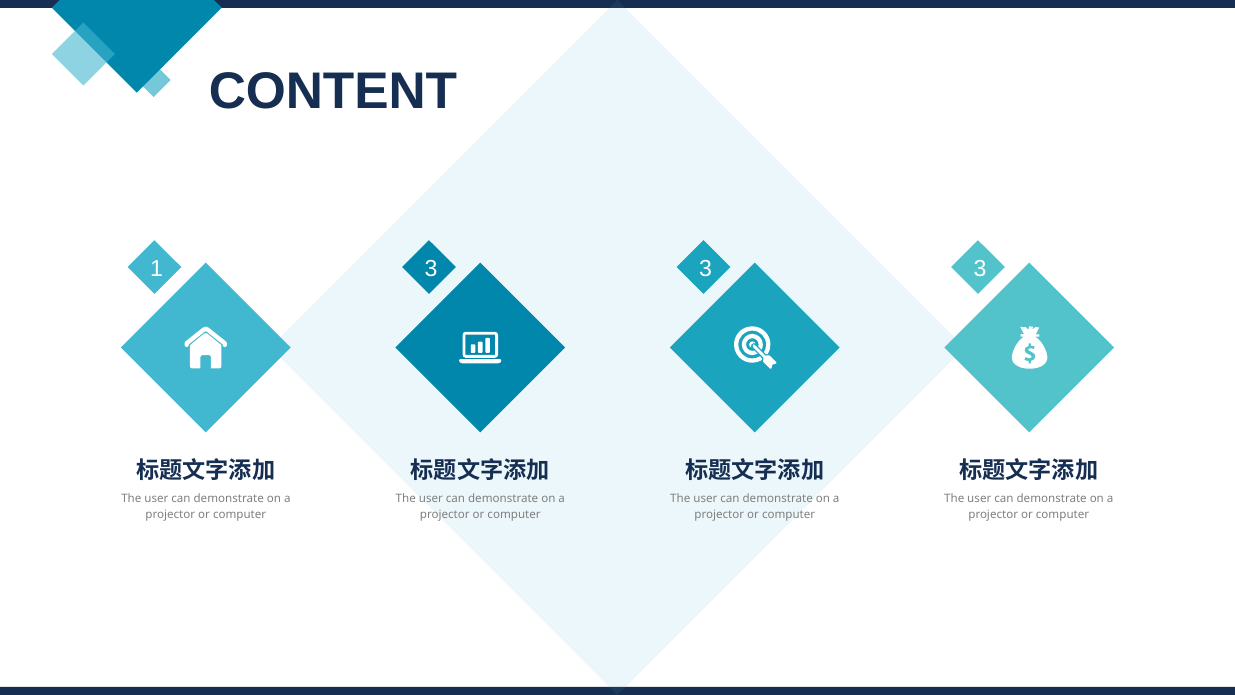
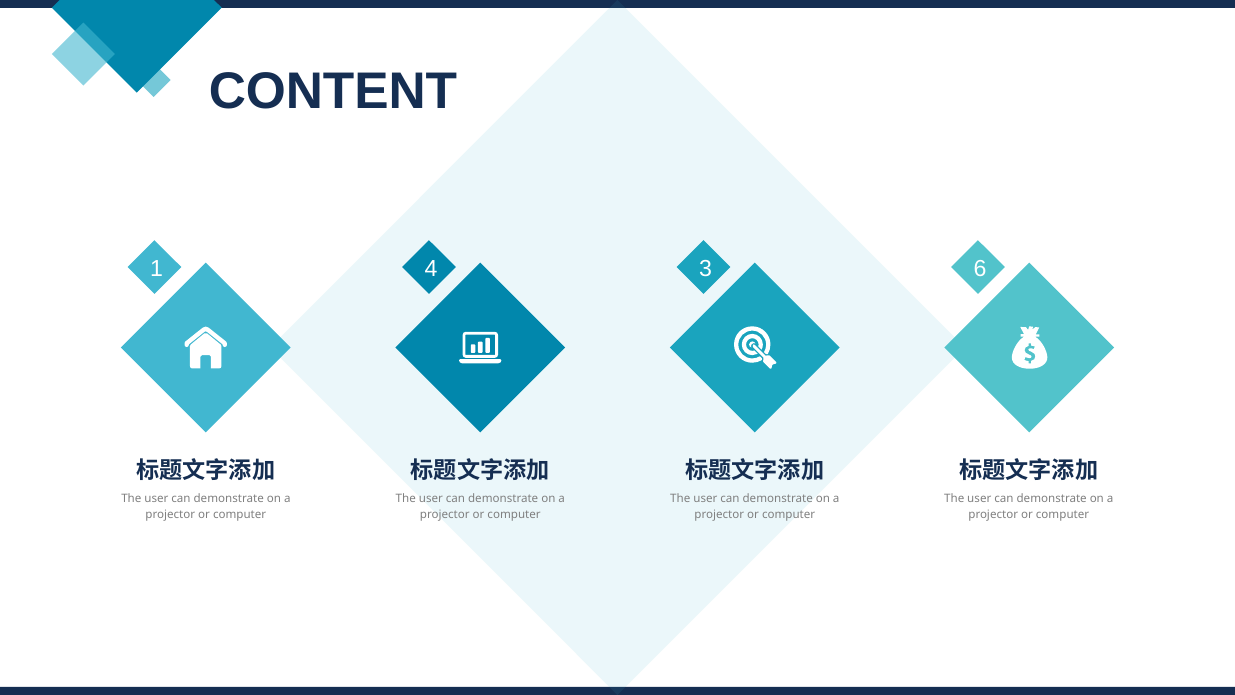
1 3: 3 -> 4
3 at (980, 269): 3 -> 6
